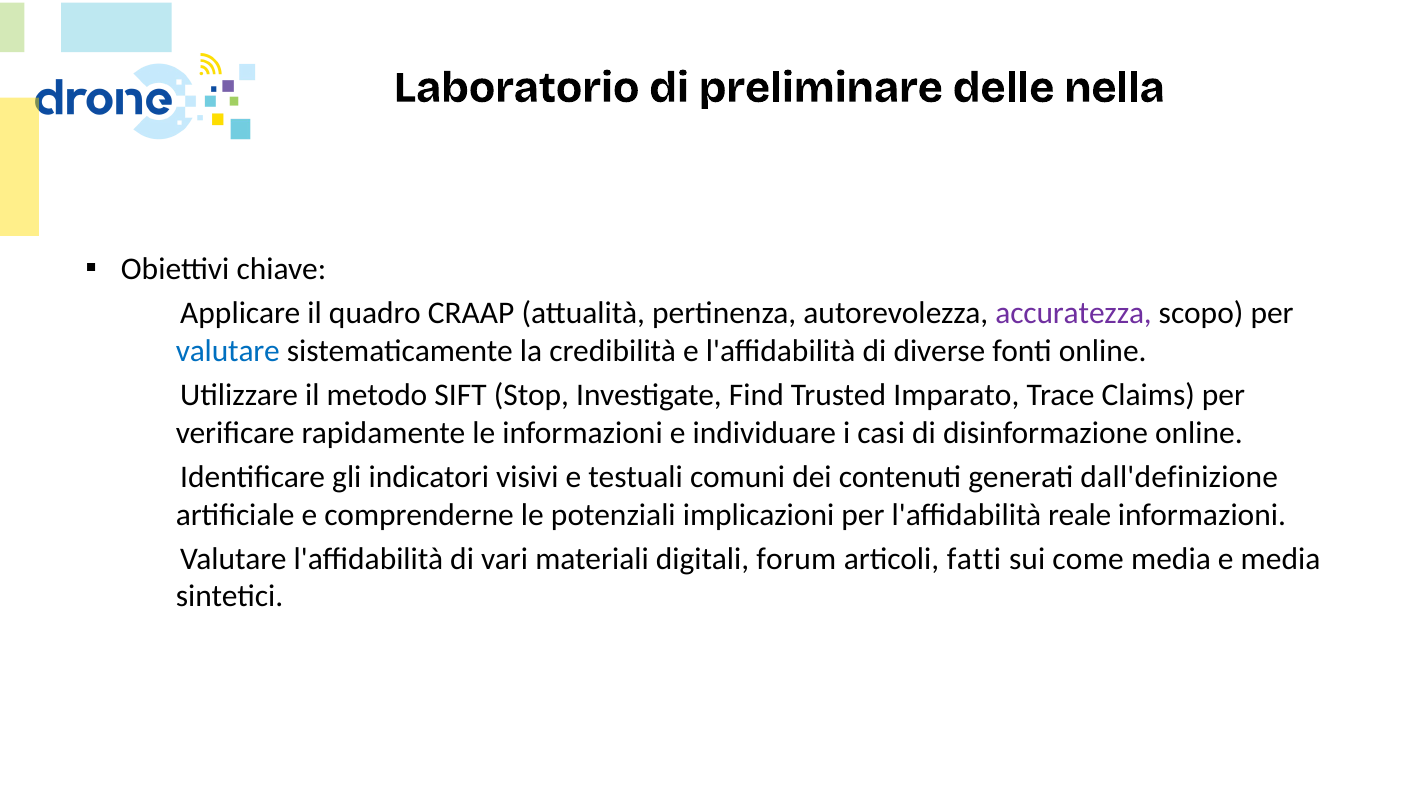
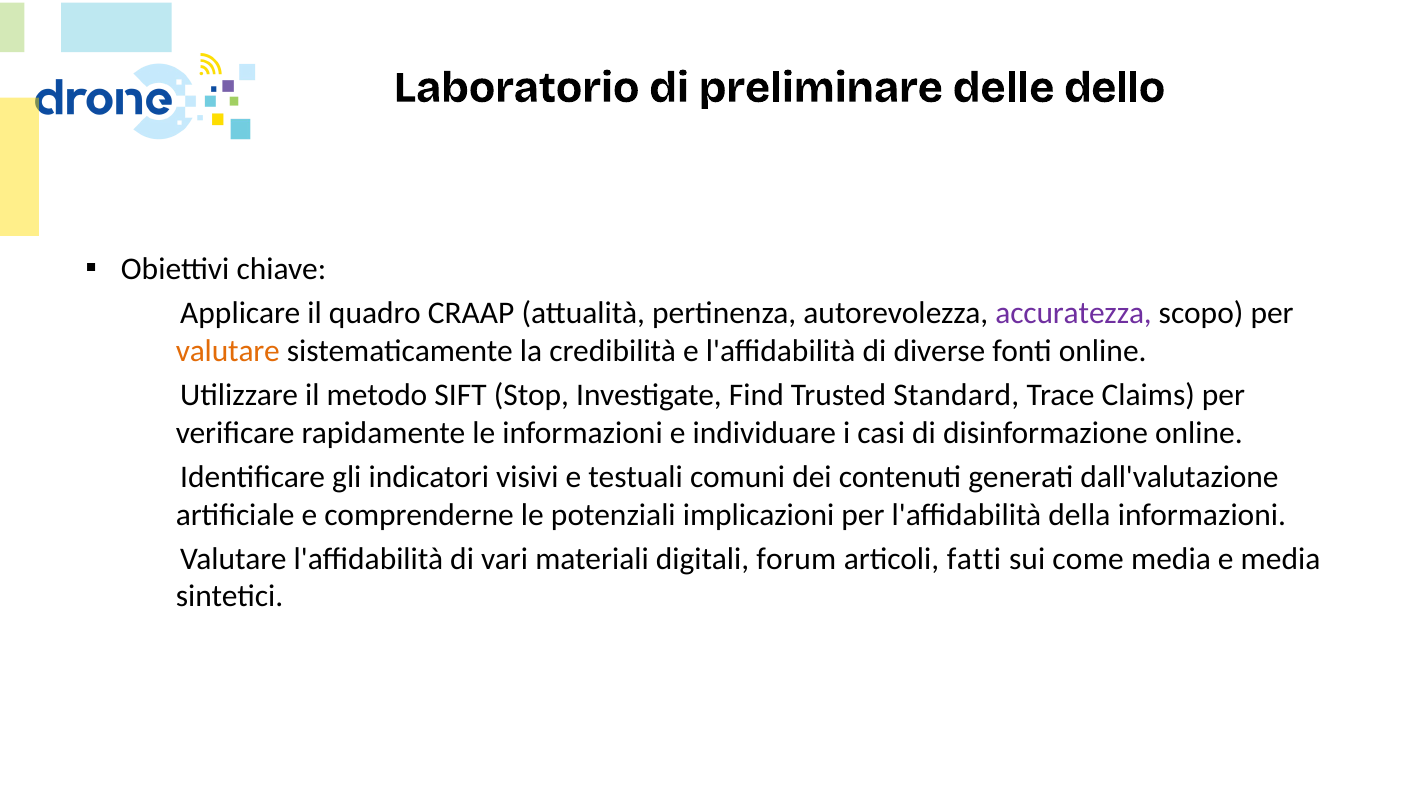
nella: nella -> dello
valutare colour: blue -> orange
Imparato: Imparato -> Standard
dall'definizione: dall'definizione -> dall'valutazione
reale: reale -> della
